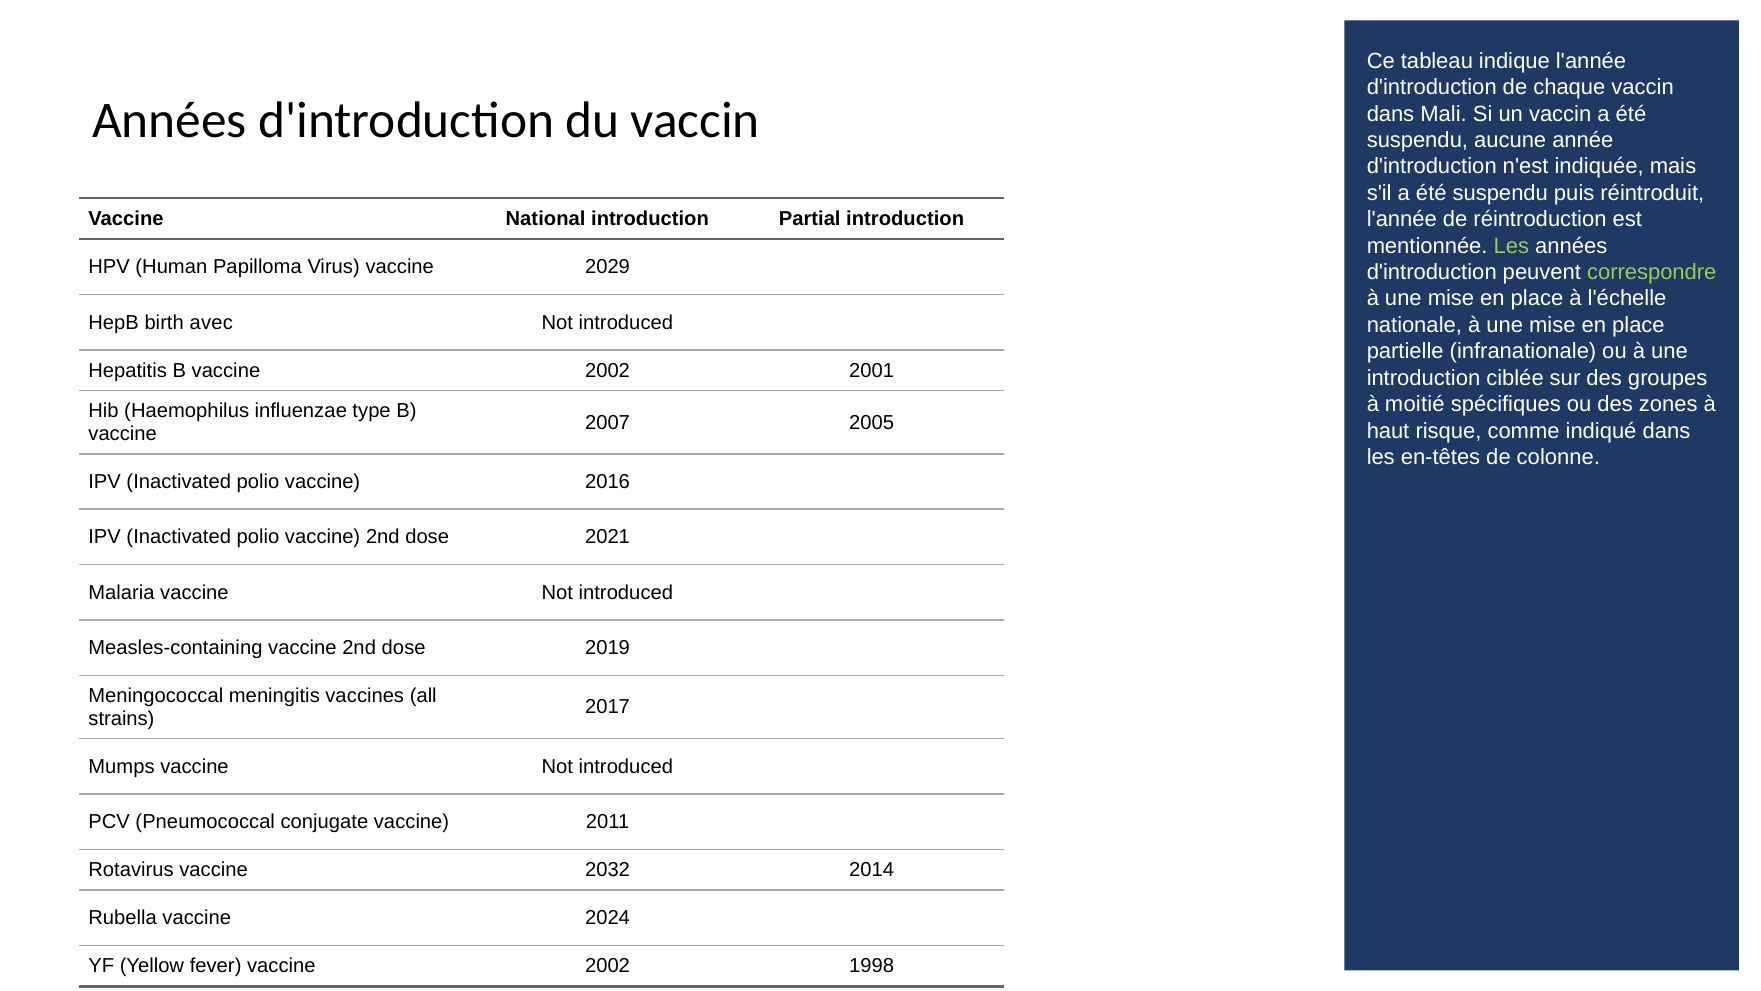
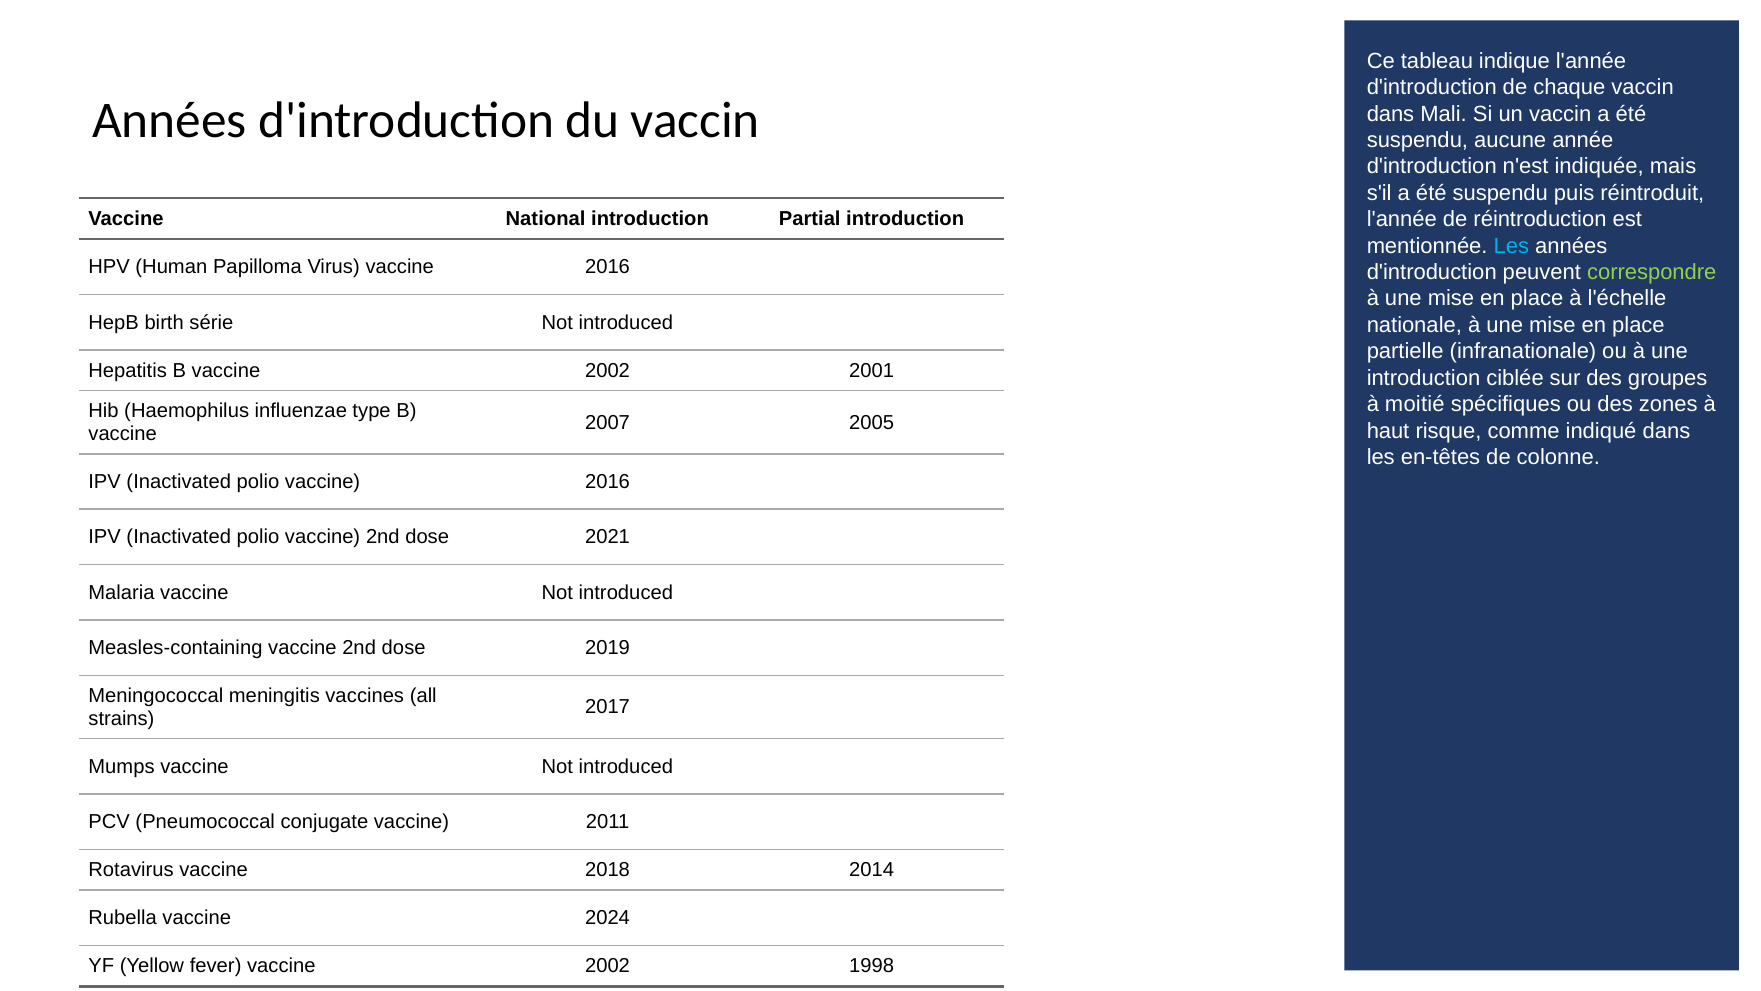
Les at (1511, 246) colour: light green -> light blue
Virus vaccine 2029: 2029 -> 2016
avec: avec -> série
2032: 2032 -> 2018
